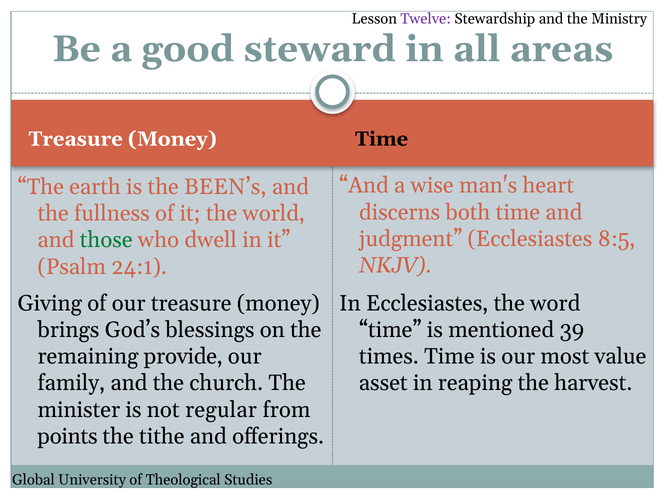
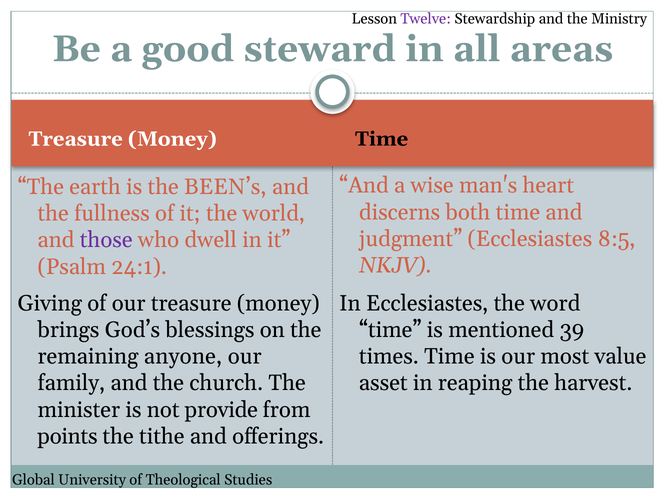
those colour: green -> purple
provide: provide -> anyone
regular: regular -> provide
